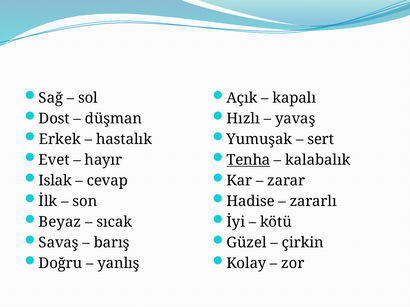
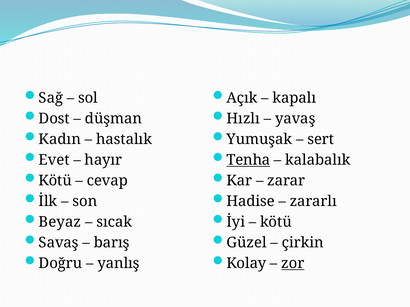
Erkek: Erkek -> Kadın
Islak at (55, 181): Islak -> Kötü
zor underline: none -> present
